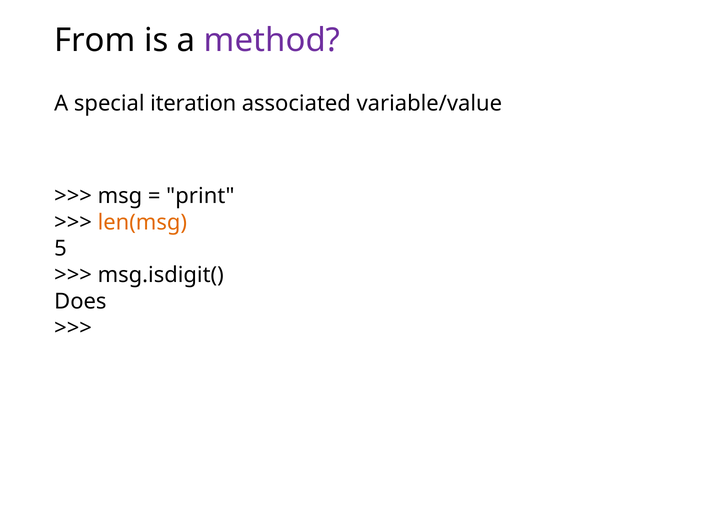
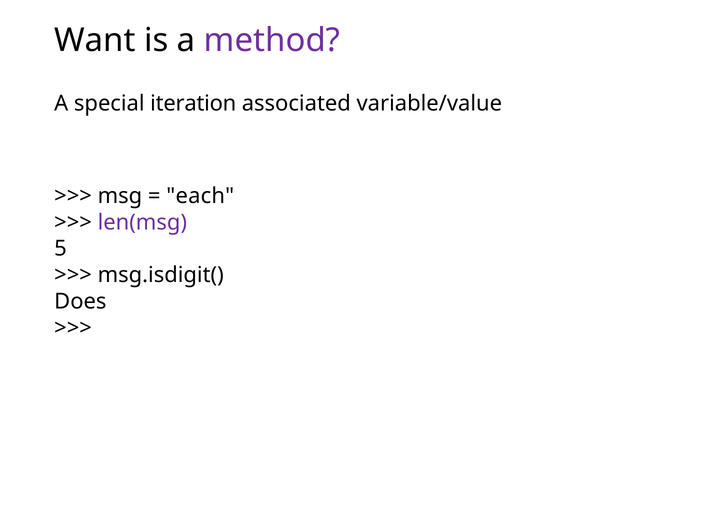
From: From -> Want
print: print -> each
len(msg colour: orange -> purple
